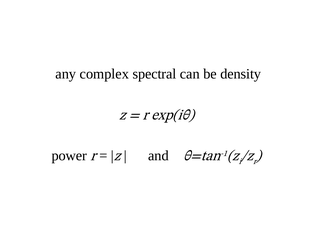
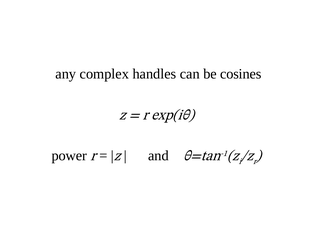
spectral: spectral -> handles
density: density -> cosines
